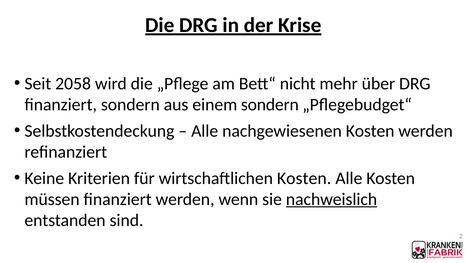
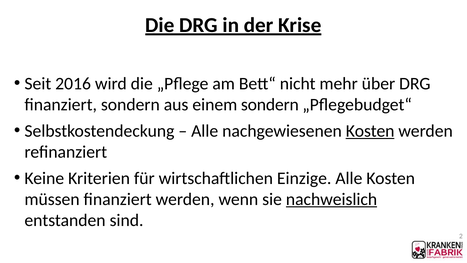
2058: 2058 -> 2016
Kosten at (370, 131) underline: none -> present
wirtschaftlichen Kosten: Kosten -> Einzige
